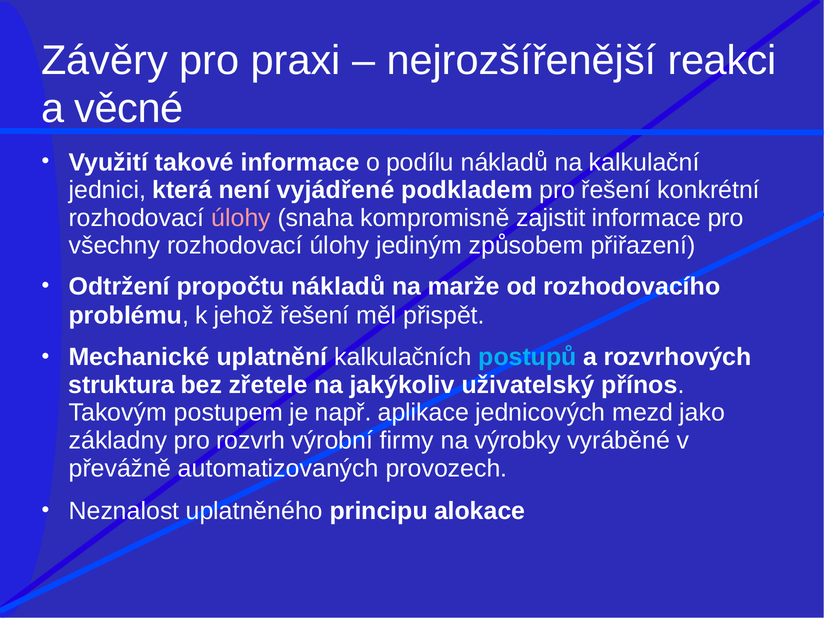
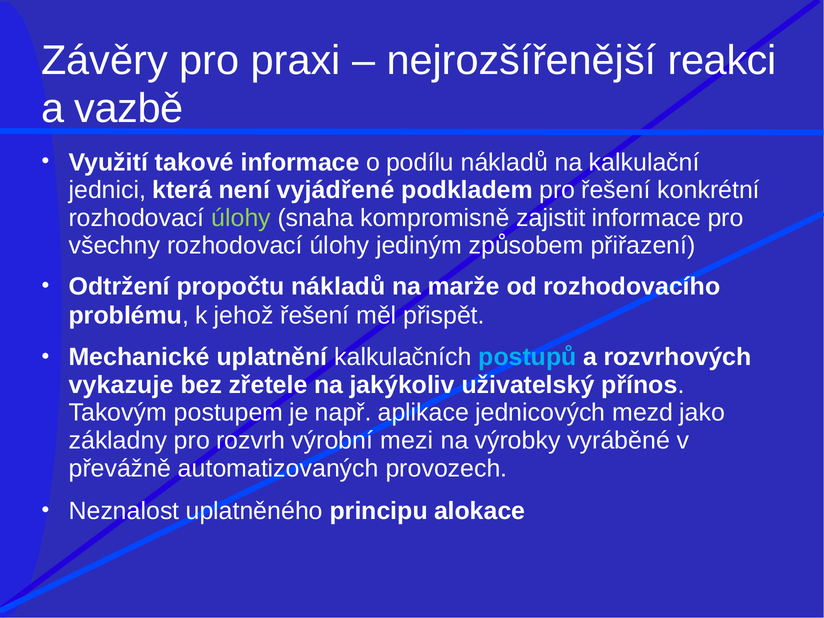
věcné: věcné -> vazbě
úlohy at (241, 218) colour: pink -> light green
struktura: struktura -> vykazuje
firmy: firmy -> mezi
